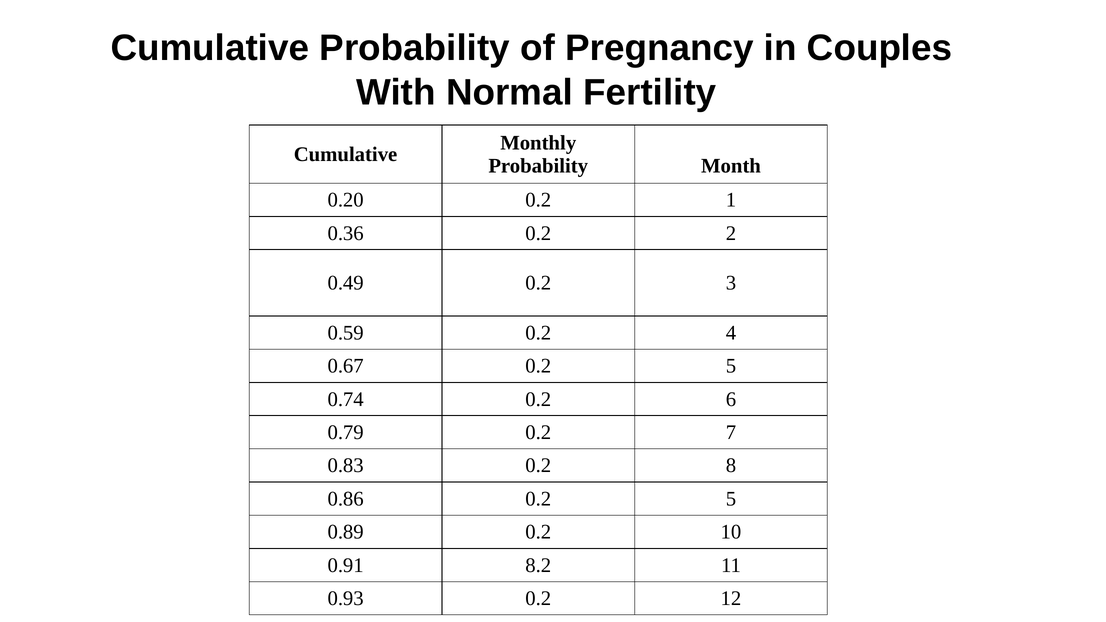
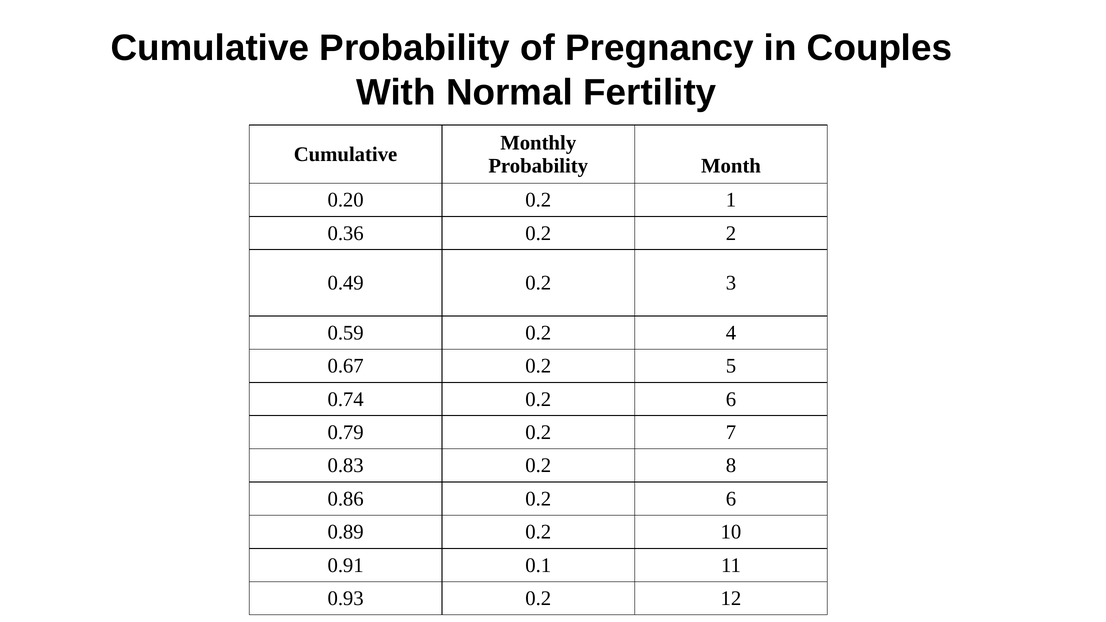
0.86 0.2 5: 5 -> 6
8.2: 8.2 -> 0.1
